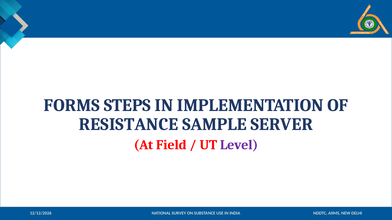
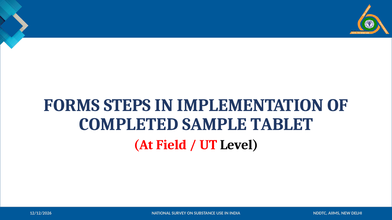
RESISTANCE: RESISTANCE -> COMPLETED
SERVER: SERVER -> TABLET
Level colour: purple -> black
